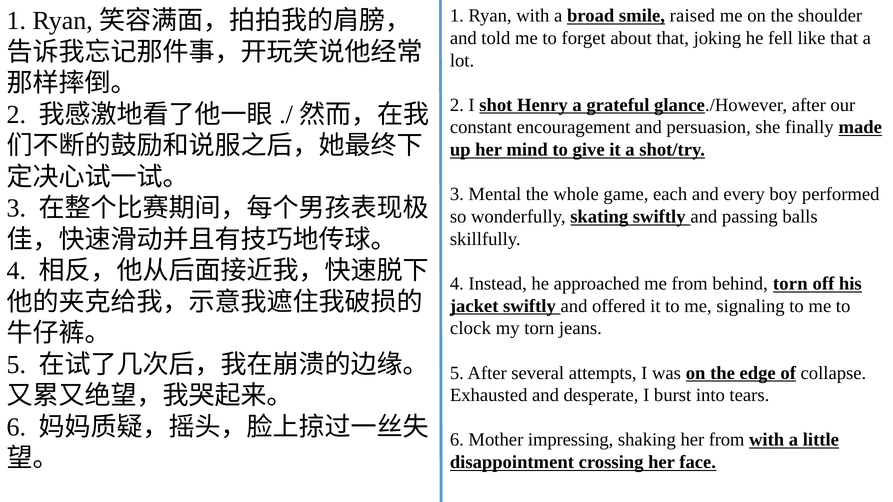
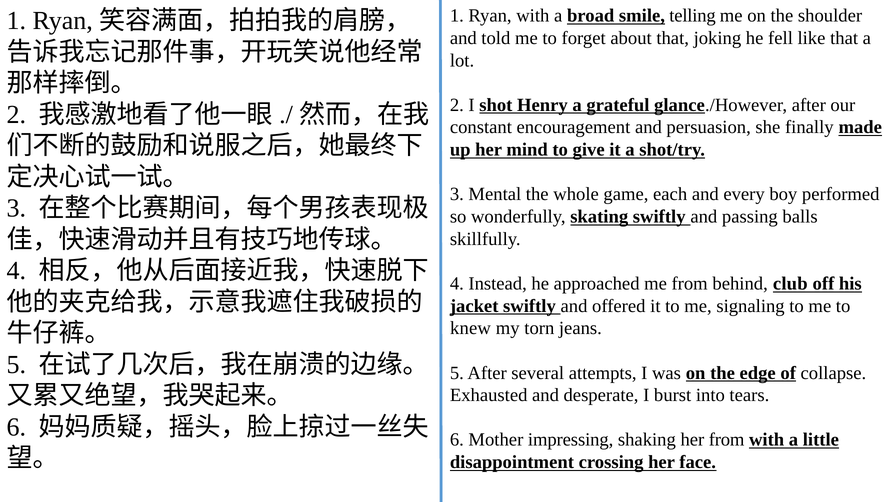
raised: raised -> telling
behind torn: torn -> club
clock: clock -> knew
